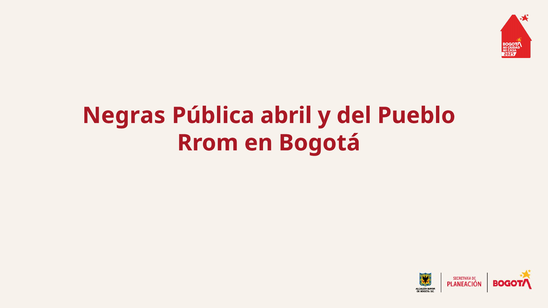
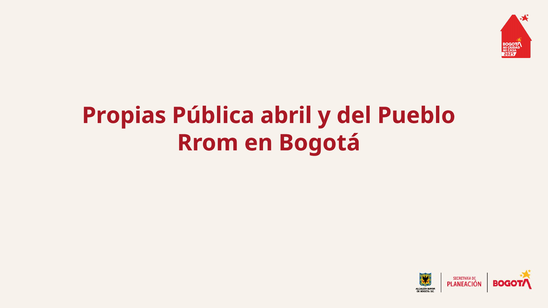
Negras: Negras -> Propias
